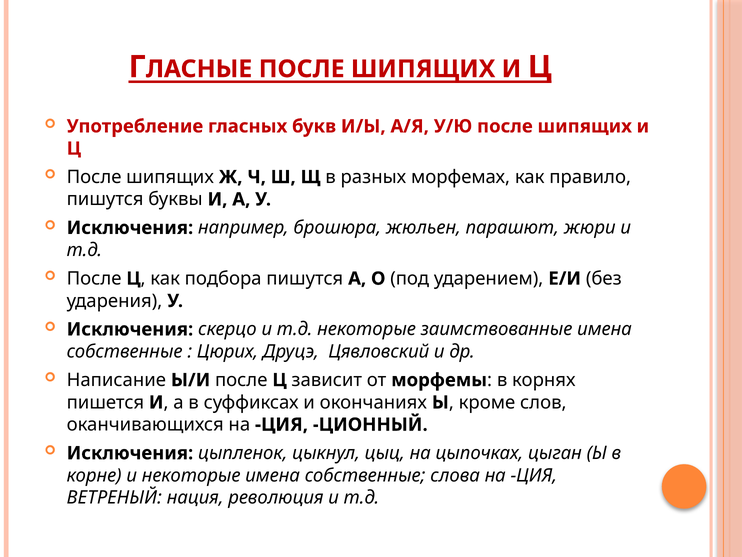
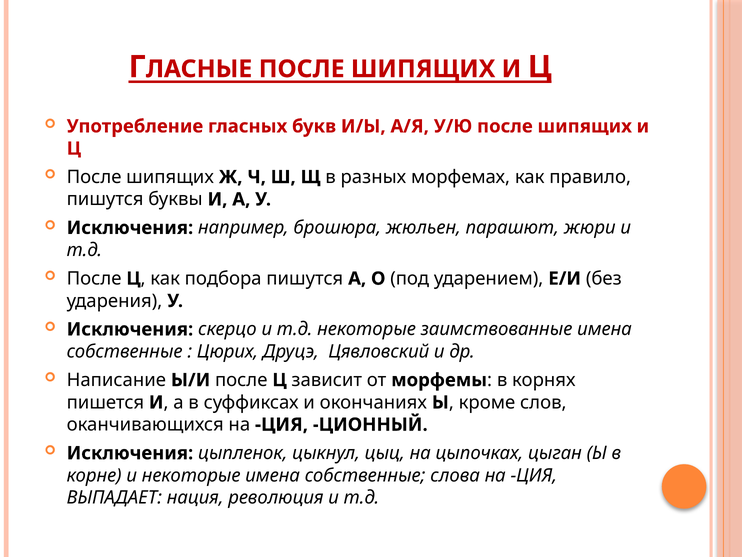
ВЕТРЕНЫЙ: ВЕТРЕНЫЙ -> ВЫПАДАЕТ
